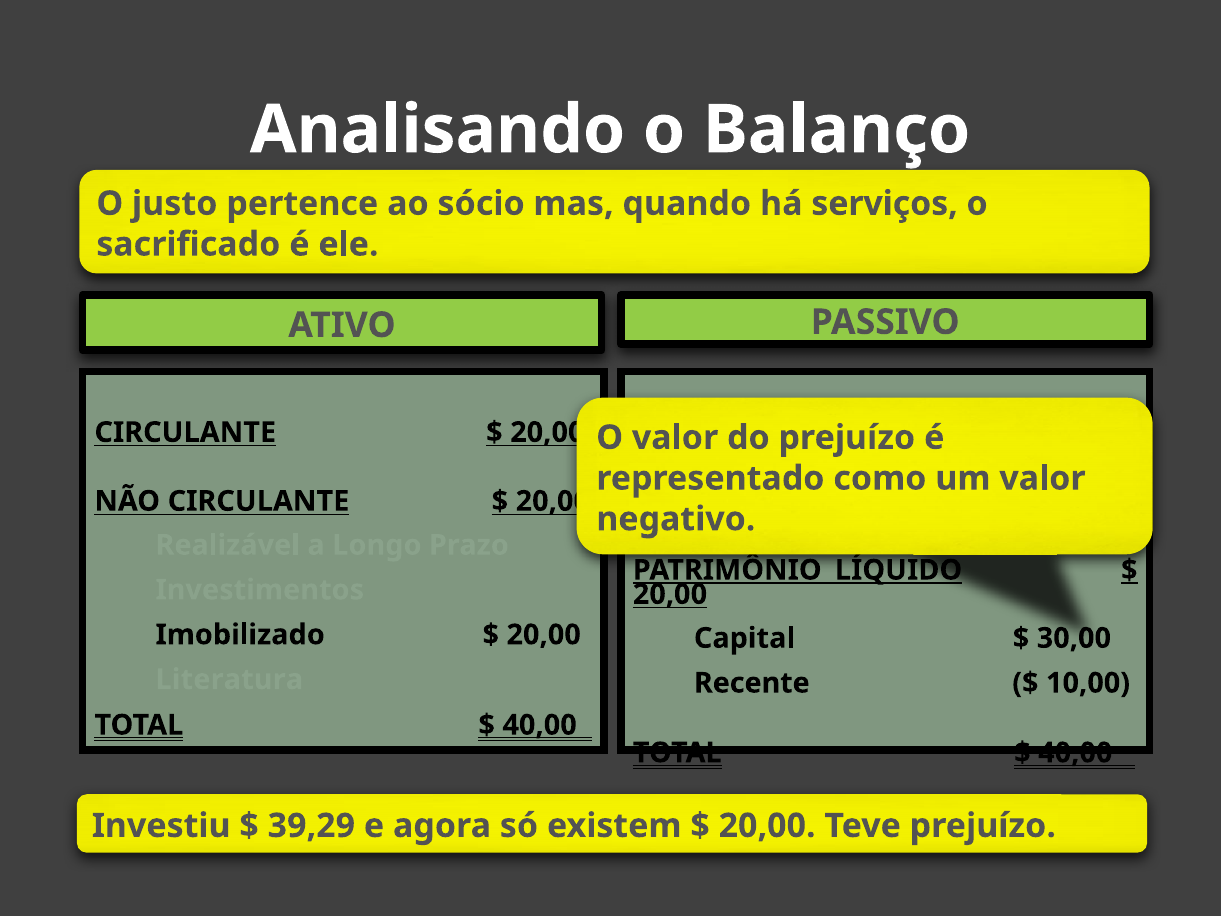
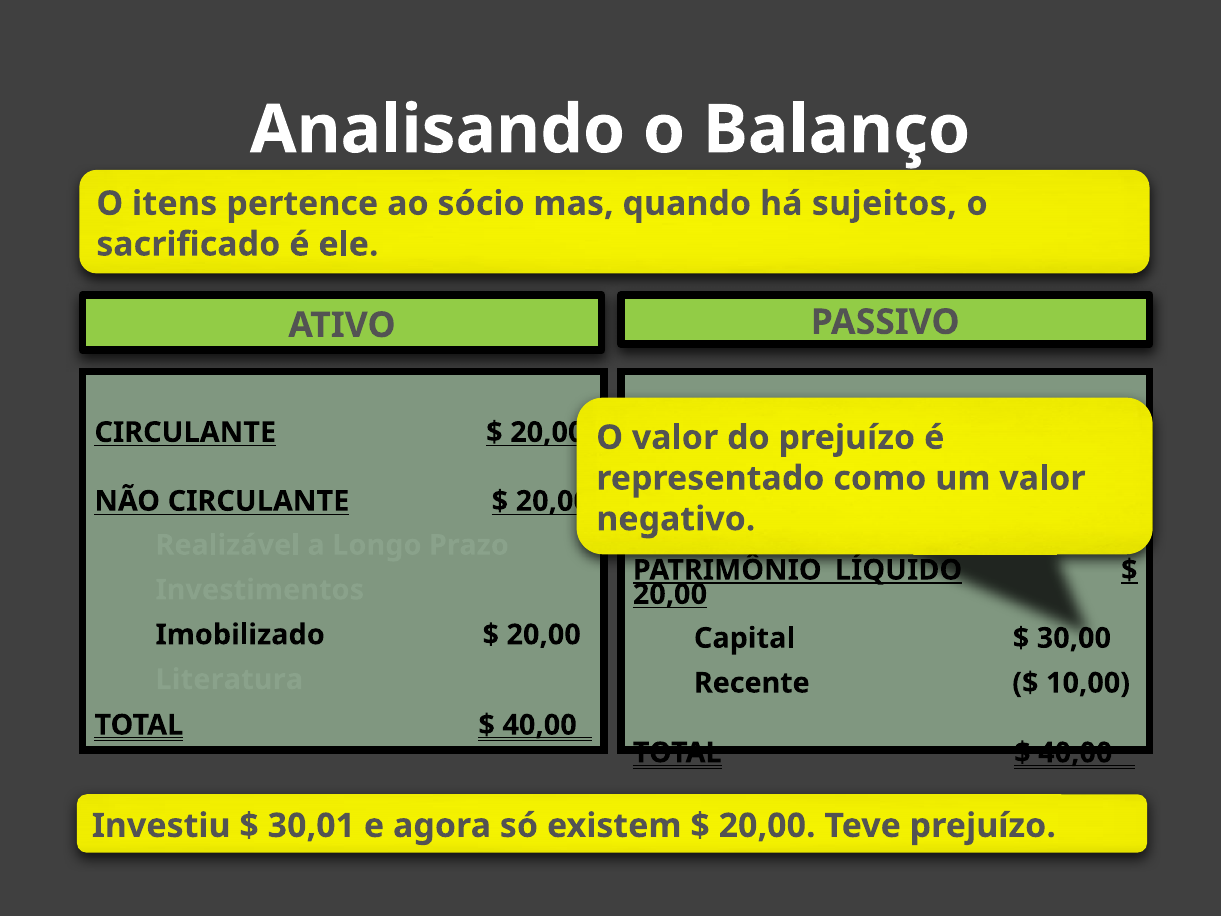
justo: justo -> itens
serviços: serviços -> sujeitos
39,29: 39,29 -> 30,01
